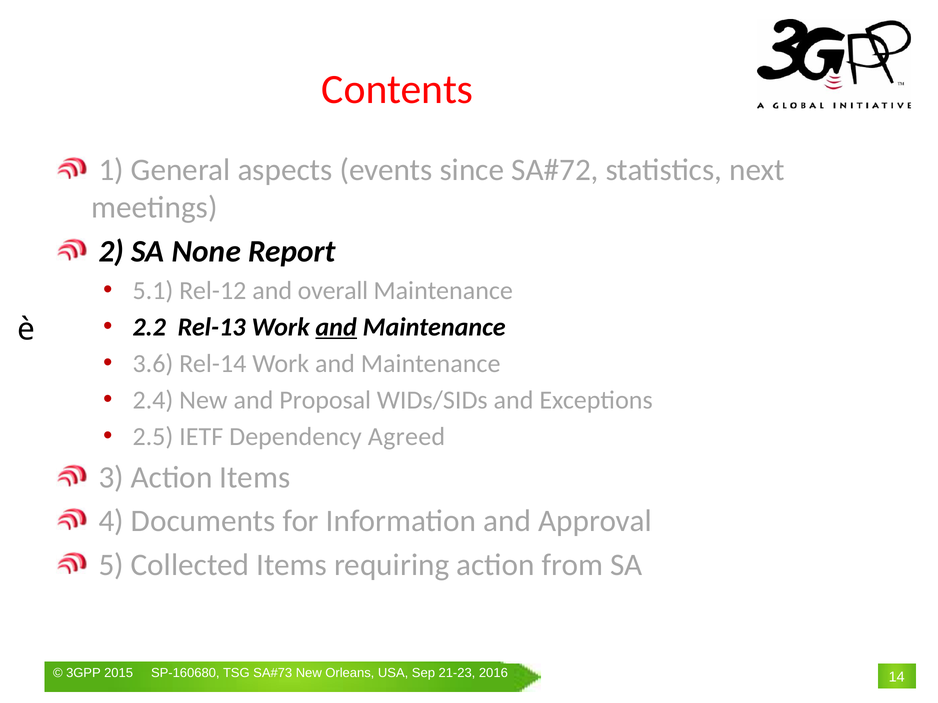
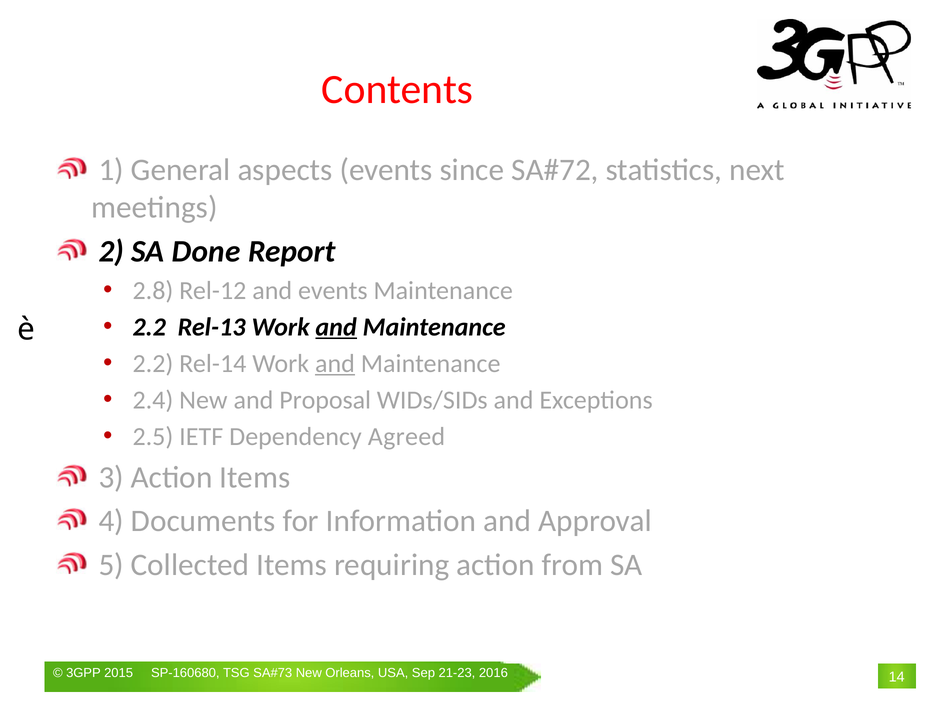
None: None -> Done
5.1: 5.1 -> 2.8
and overall: overall -> events
3.6 at (153, 364): 3.6 -> 2.2
and at (335, 364) underline: none -> present
